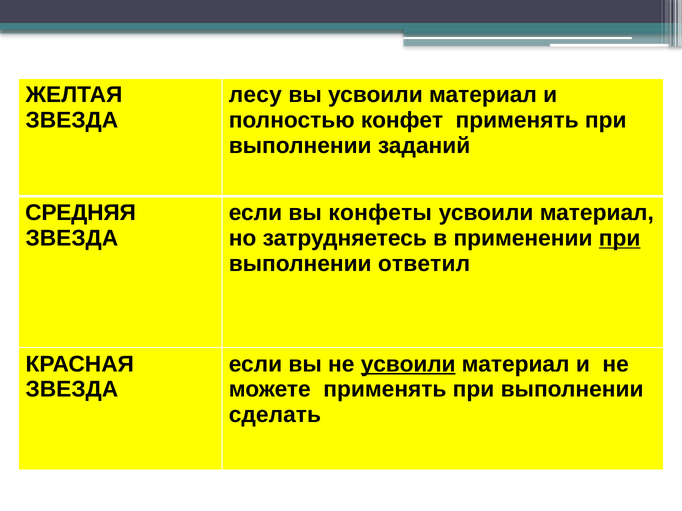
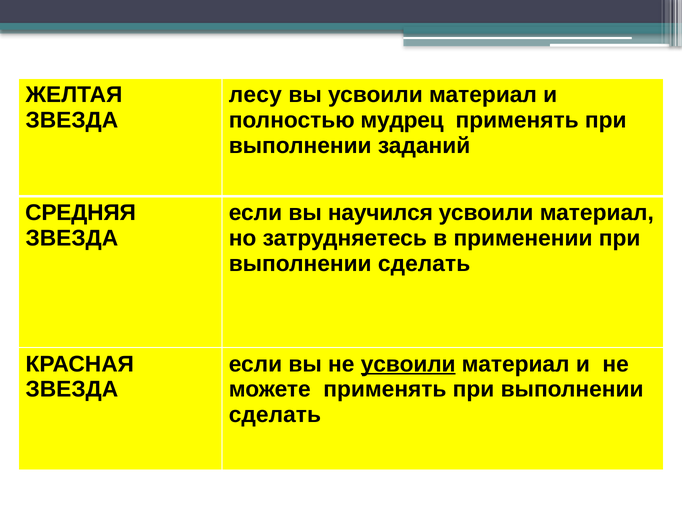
конфет: конфет -> мудрец
конфеты: конфеты -> научился
при at (620, 238) underline: present -> none
ответил at (424, 264): ответил -> сделать
